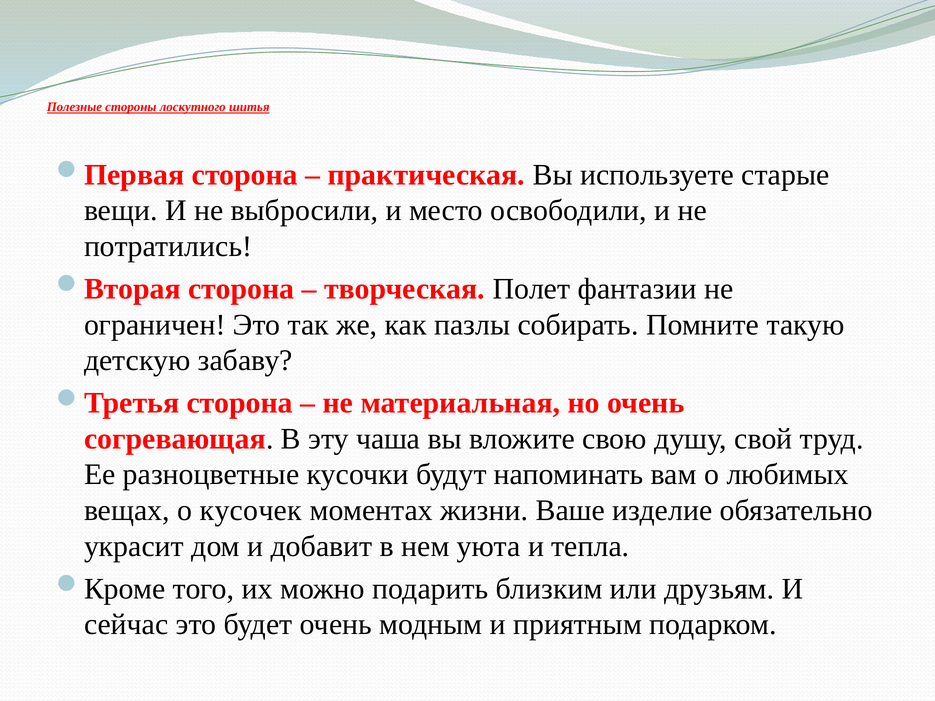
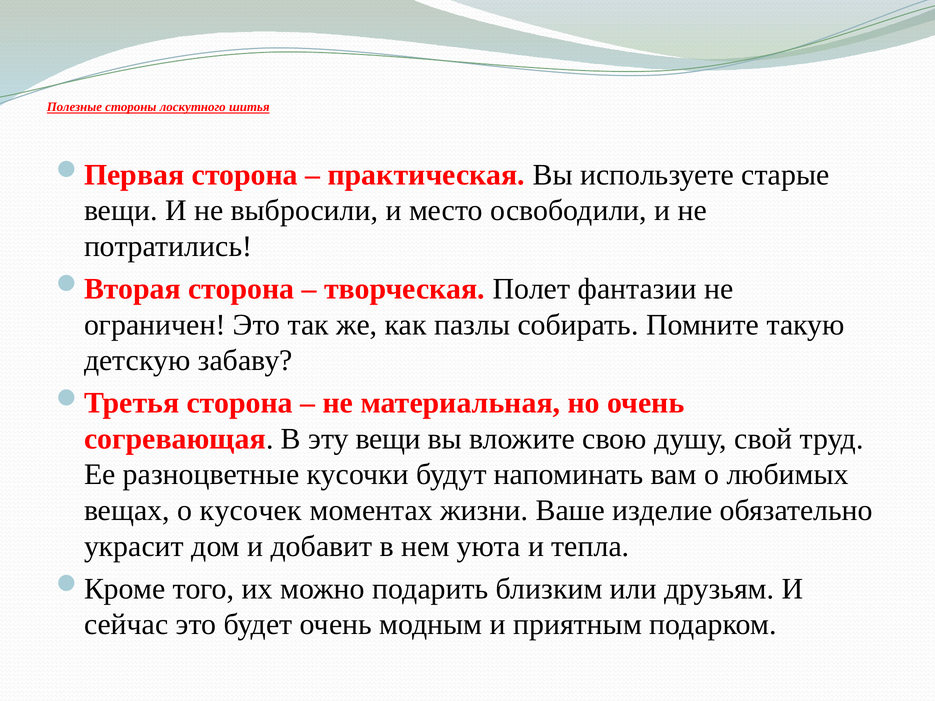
эту чаша: чаша -> вещи
